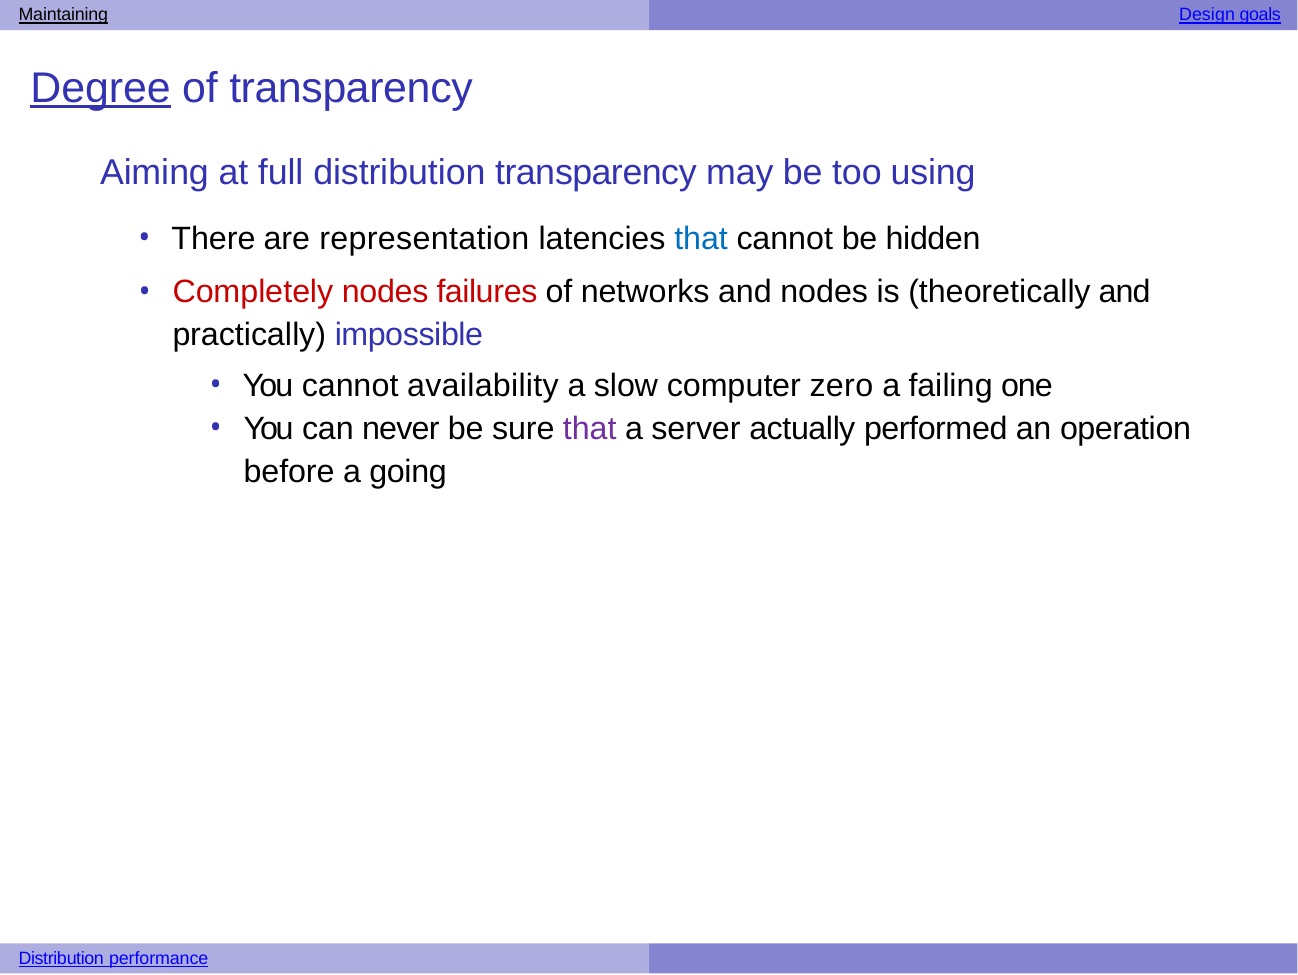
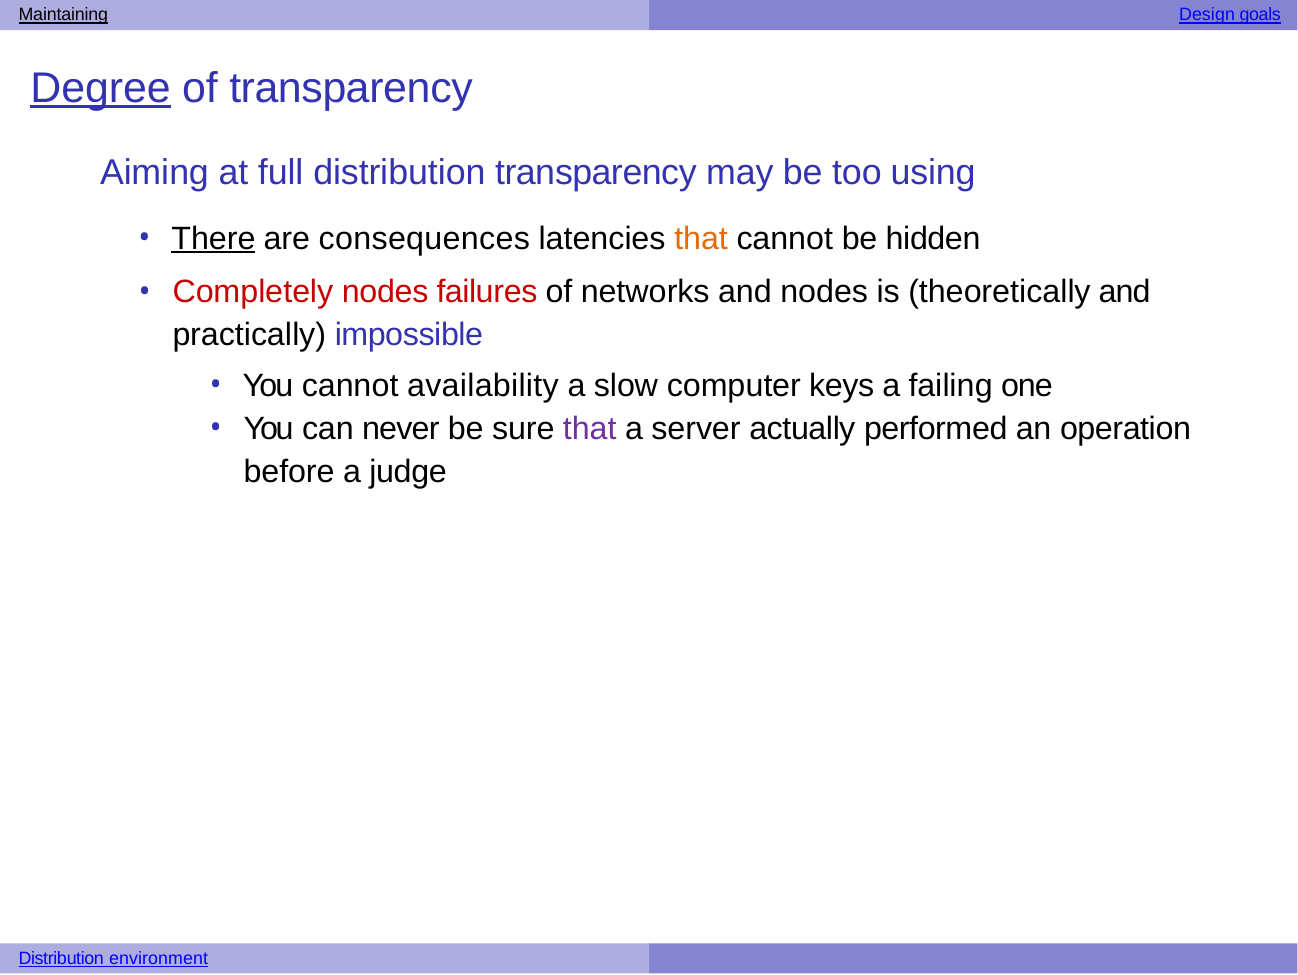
There underline: none -> present
representation: representation -> consequences
that at (701, 238) colour: blue -> orange
zero: zero -> keys
going: going -> judge
performance: performance -> environment
